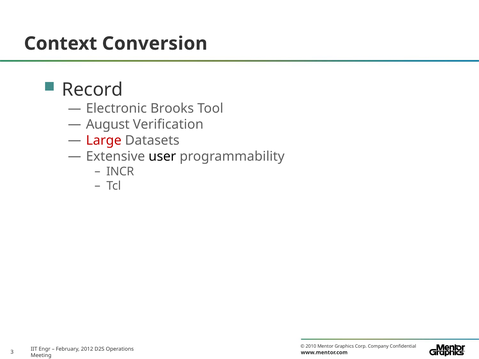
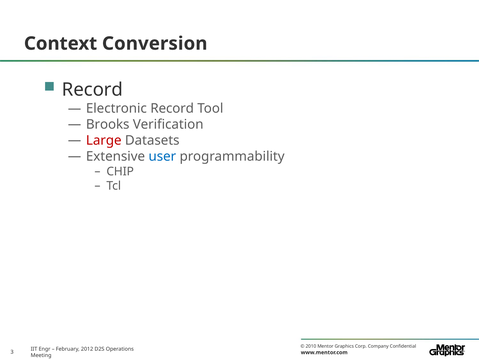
Electronic Brooks: Brooks -> Record
August: August -> Brooks
user colour: black -> blue
INCR: INCR -> CHIP
